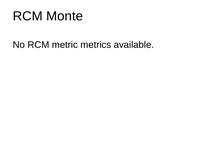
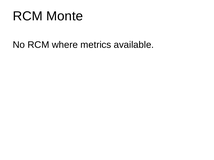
metric: metric -> where
